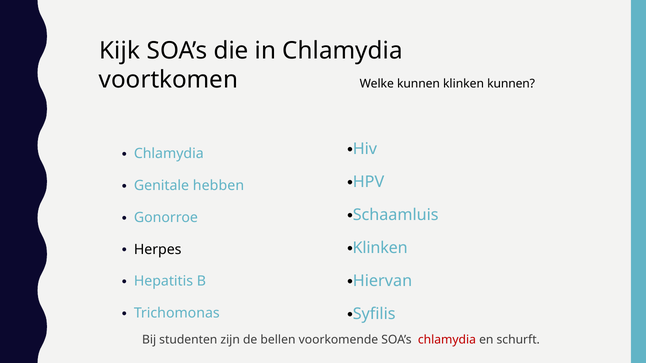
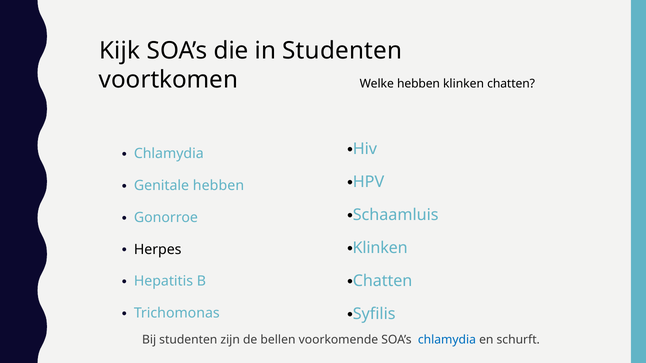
in Chlamydia: Chlamydia -> Studenten
Welke kunnen: kunnen -> hebben
klinken kunnen: kunnen -> chatten
Hiervan at (382, 281): Hiervan -> Chatten
chlamydia at (447, 340) colour: red -> blue
